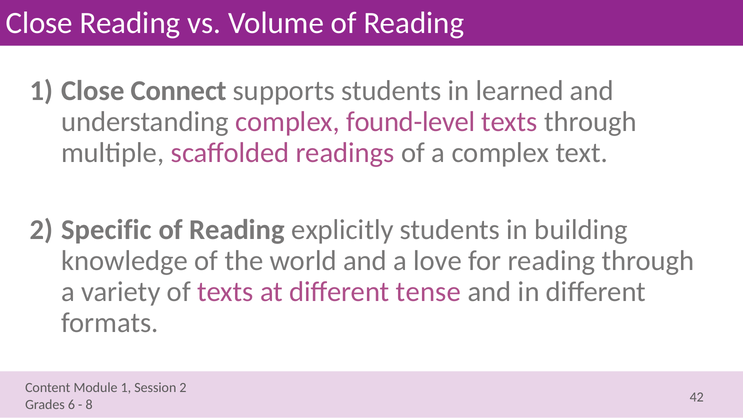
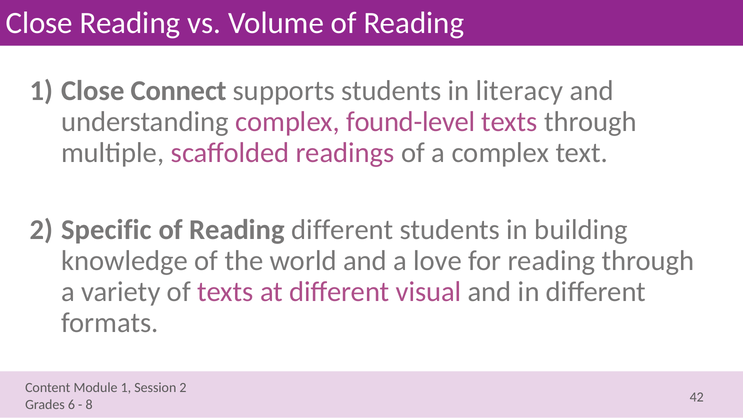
learned: learned -> literacy
Reading explicitly: explicitly -> different
tense: tense -> visual
